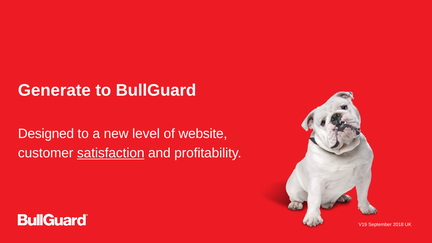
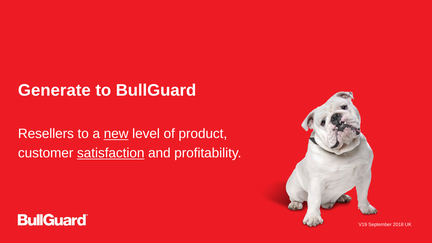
Designed: Designed -> Resellers
new underline: none -> present
website: website -> product
